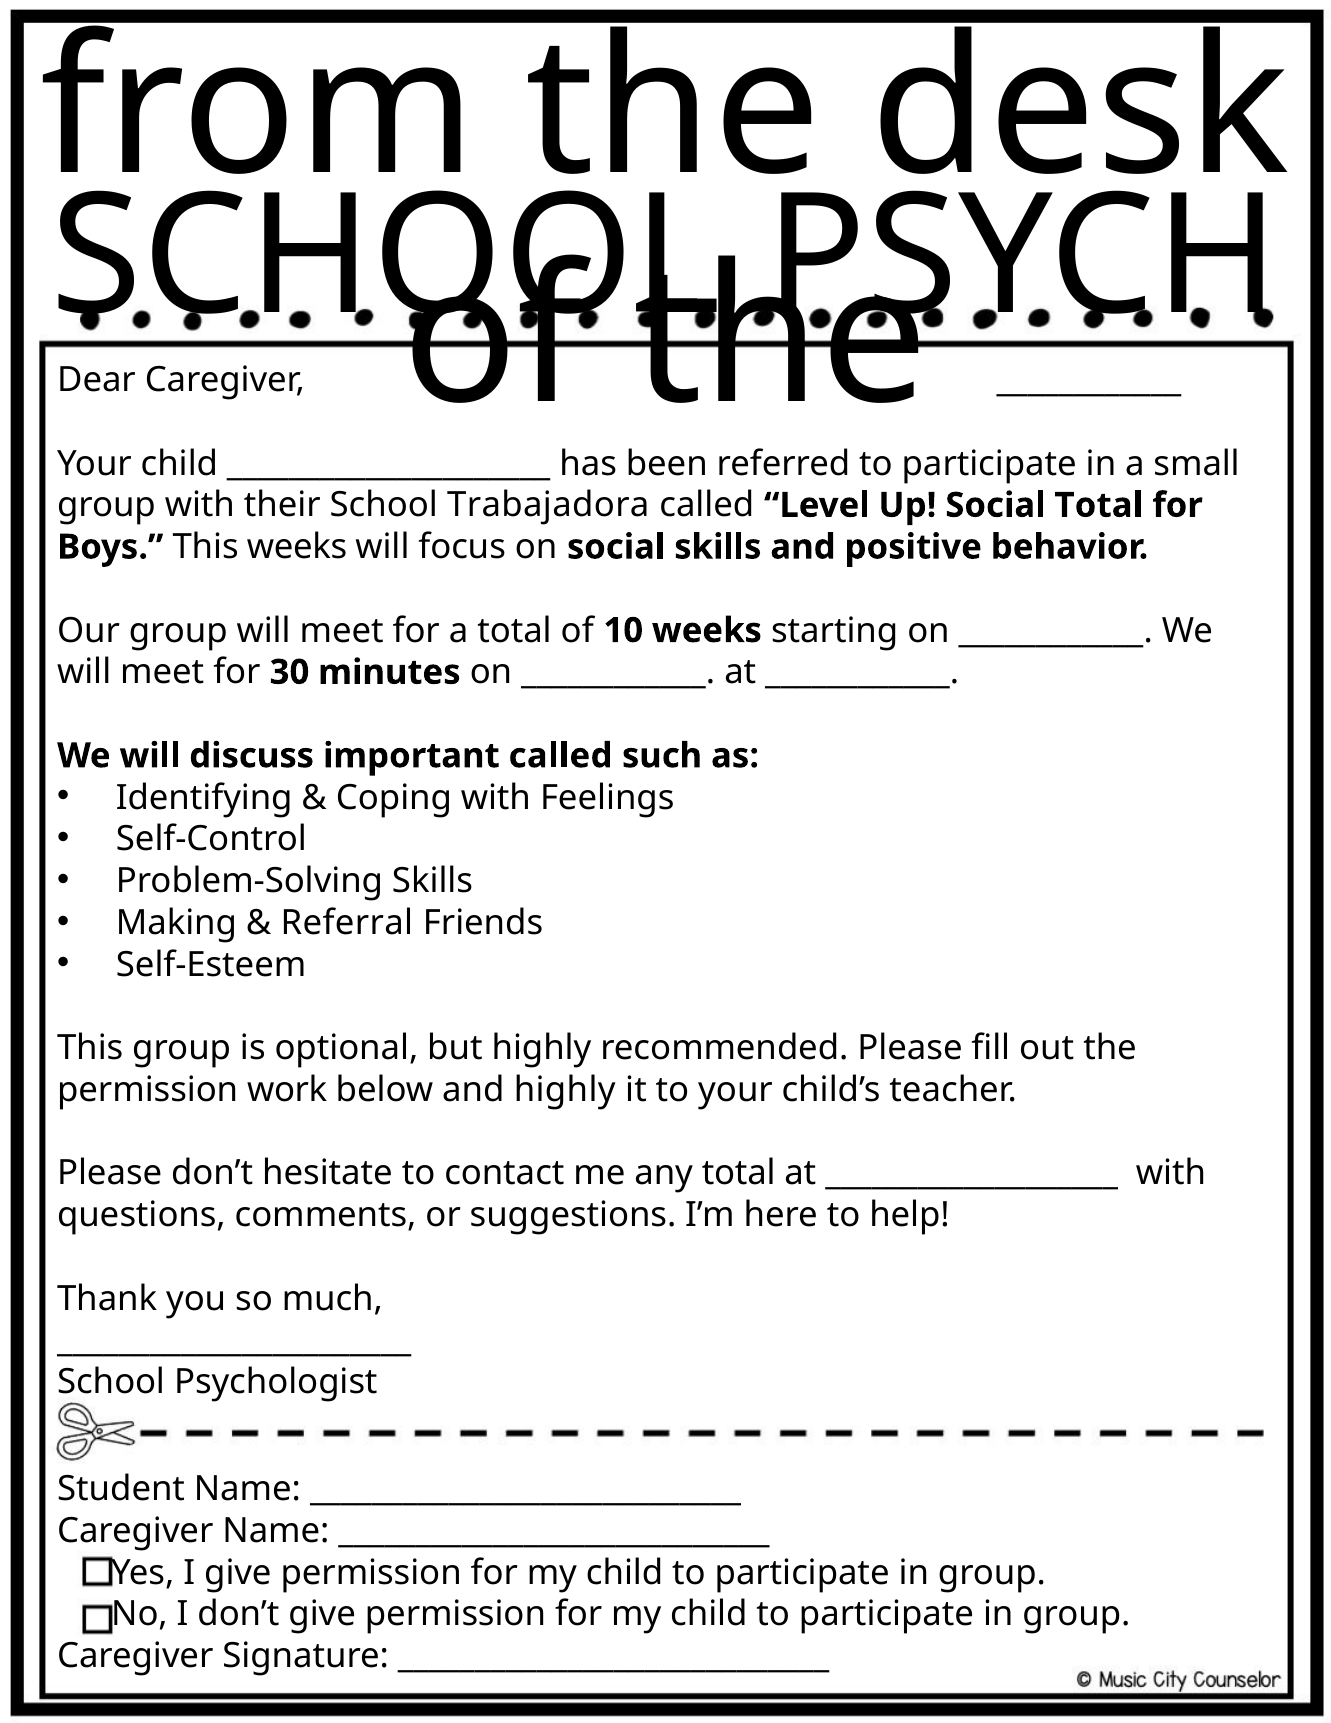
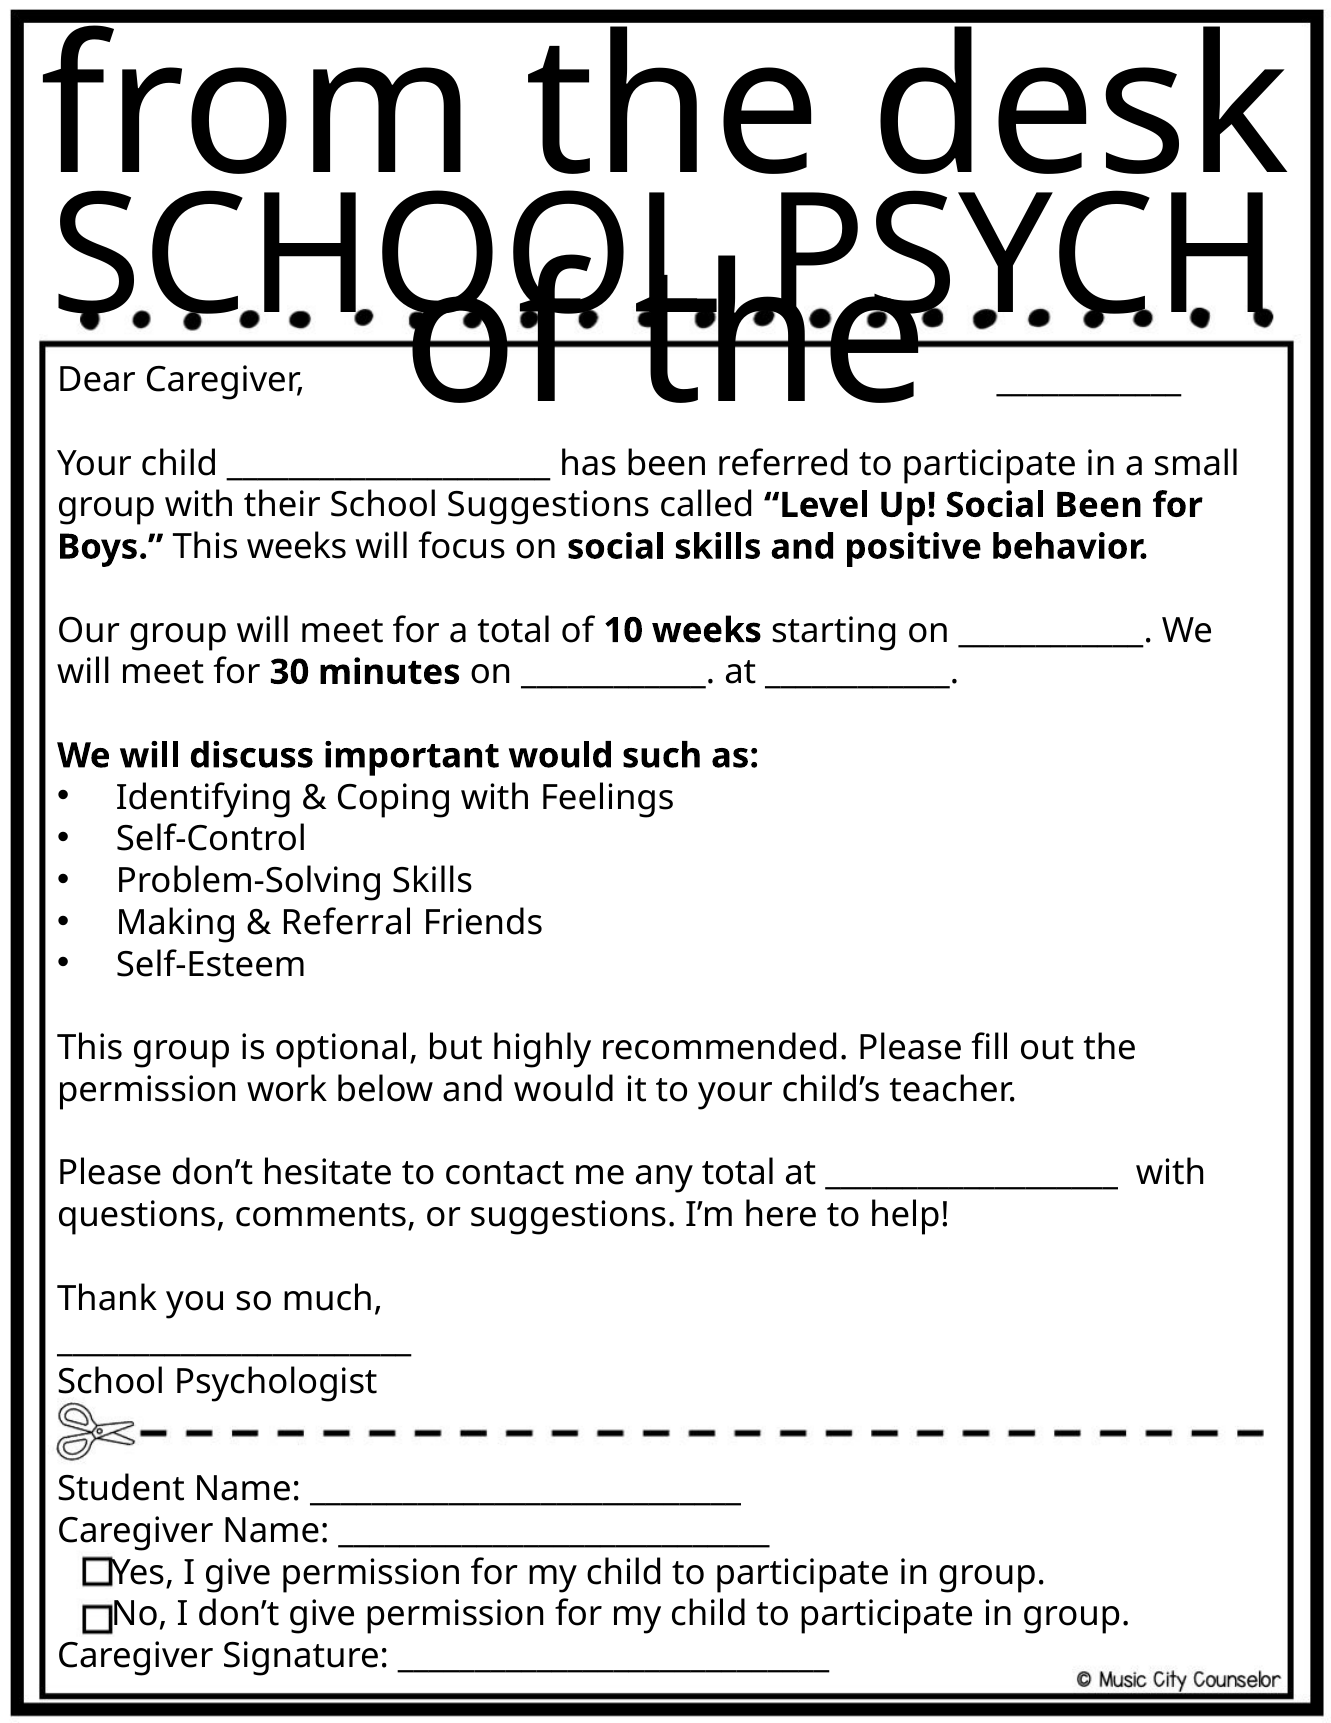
School Trabajadora: Trabajadora -> Suggestions
Social Total: Total -> Been
important called: called -> would
and highly: highly -> would
